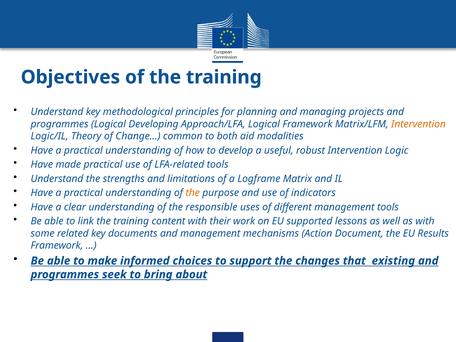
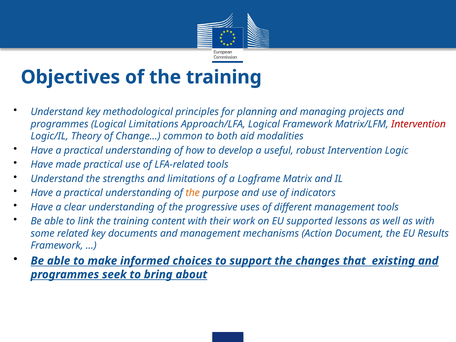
Logical Developing: Developing -> Limitations
Intervention at (418, 124) colour: orange -> red
responsible: responsible -> progressive
